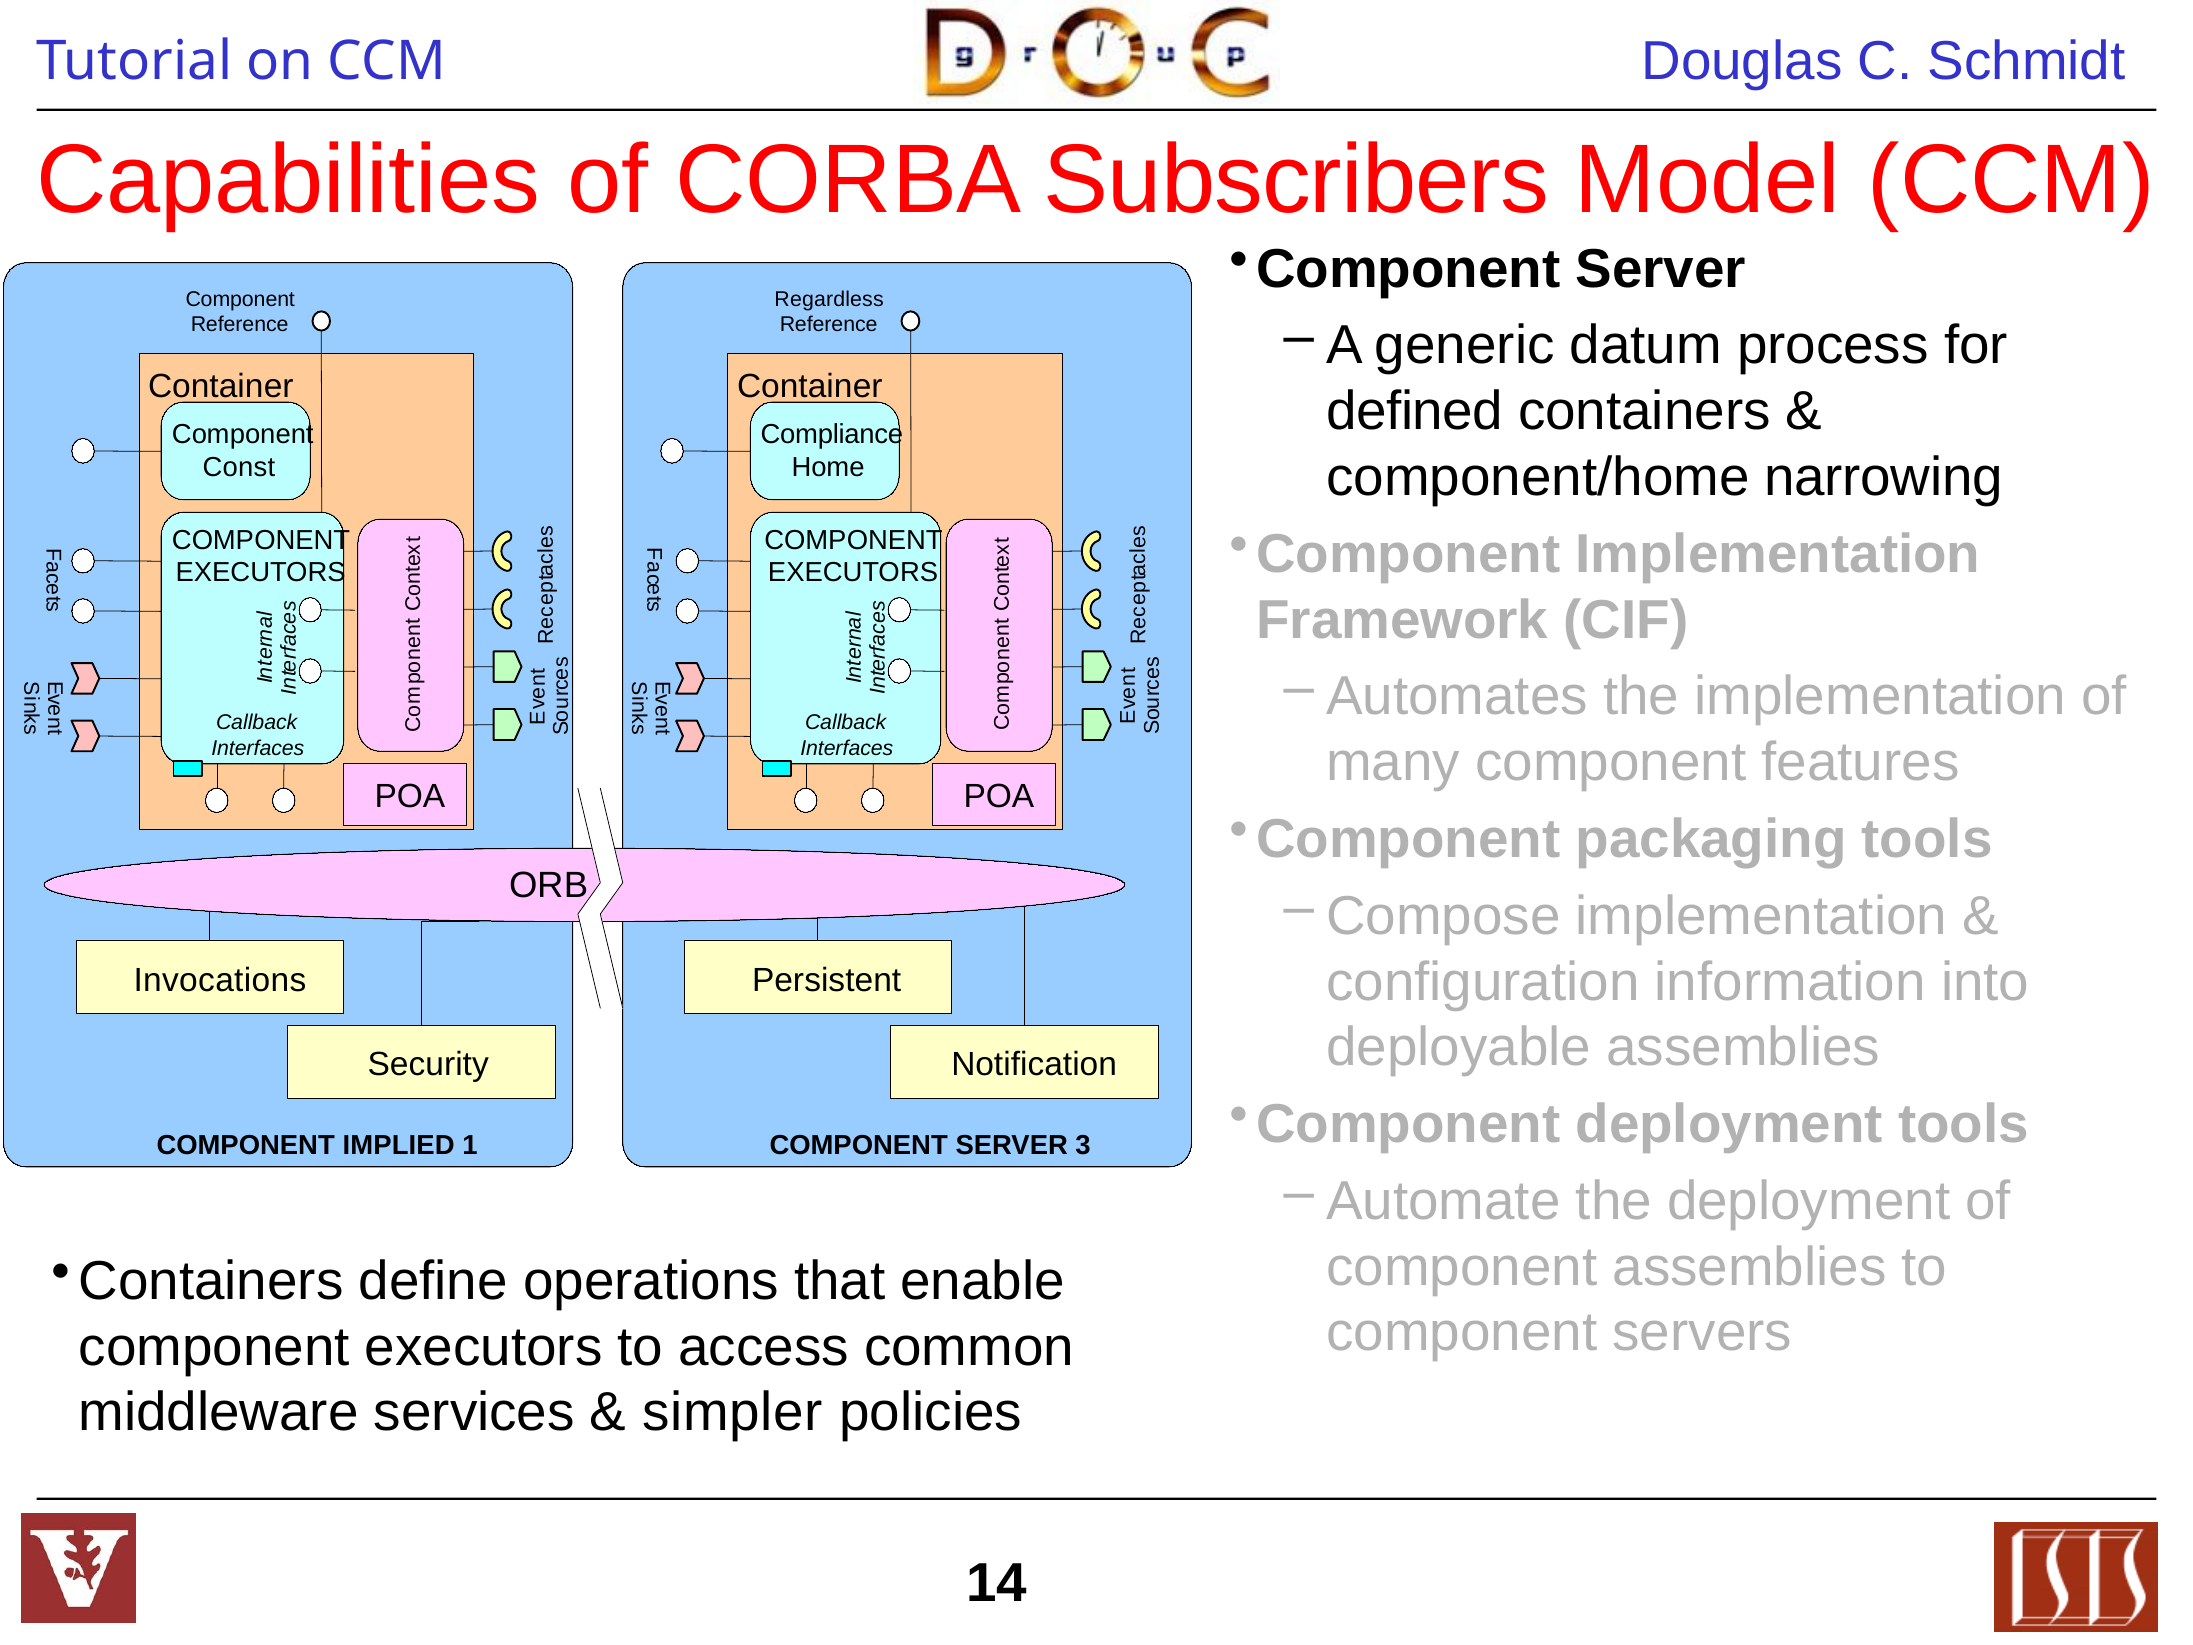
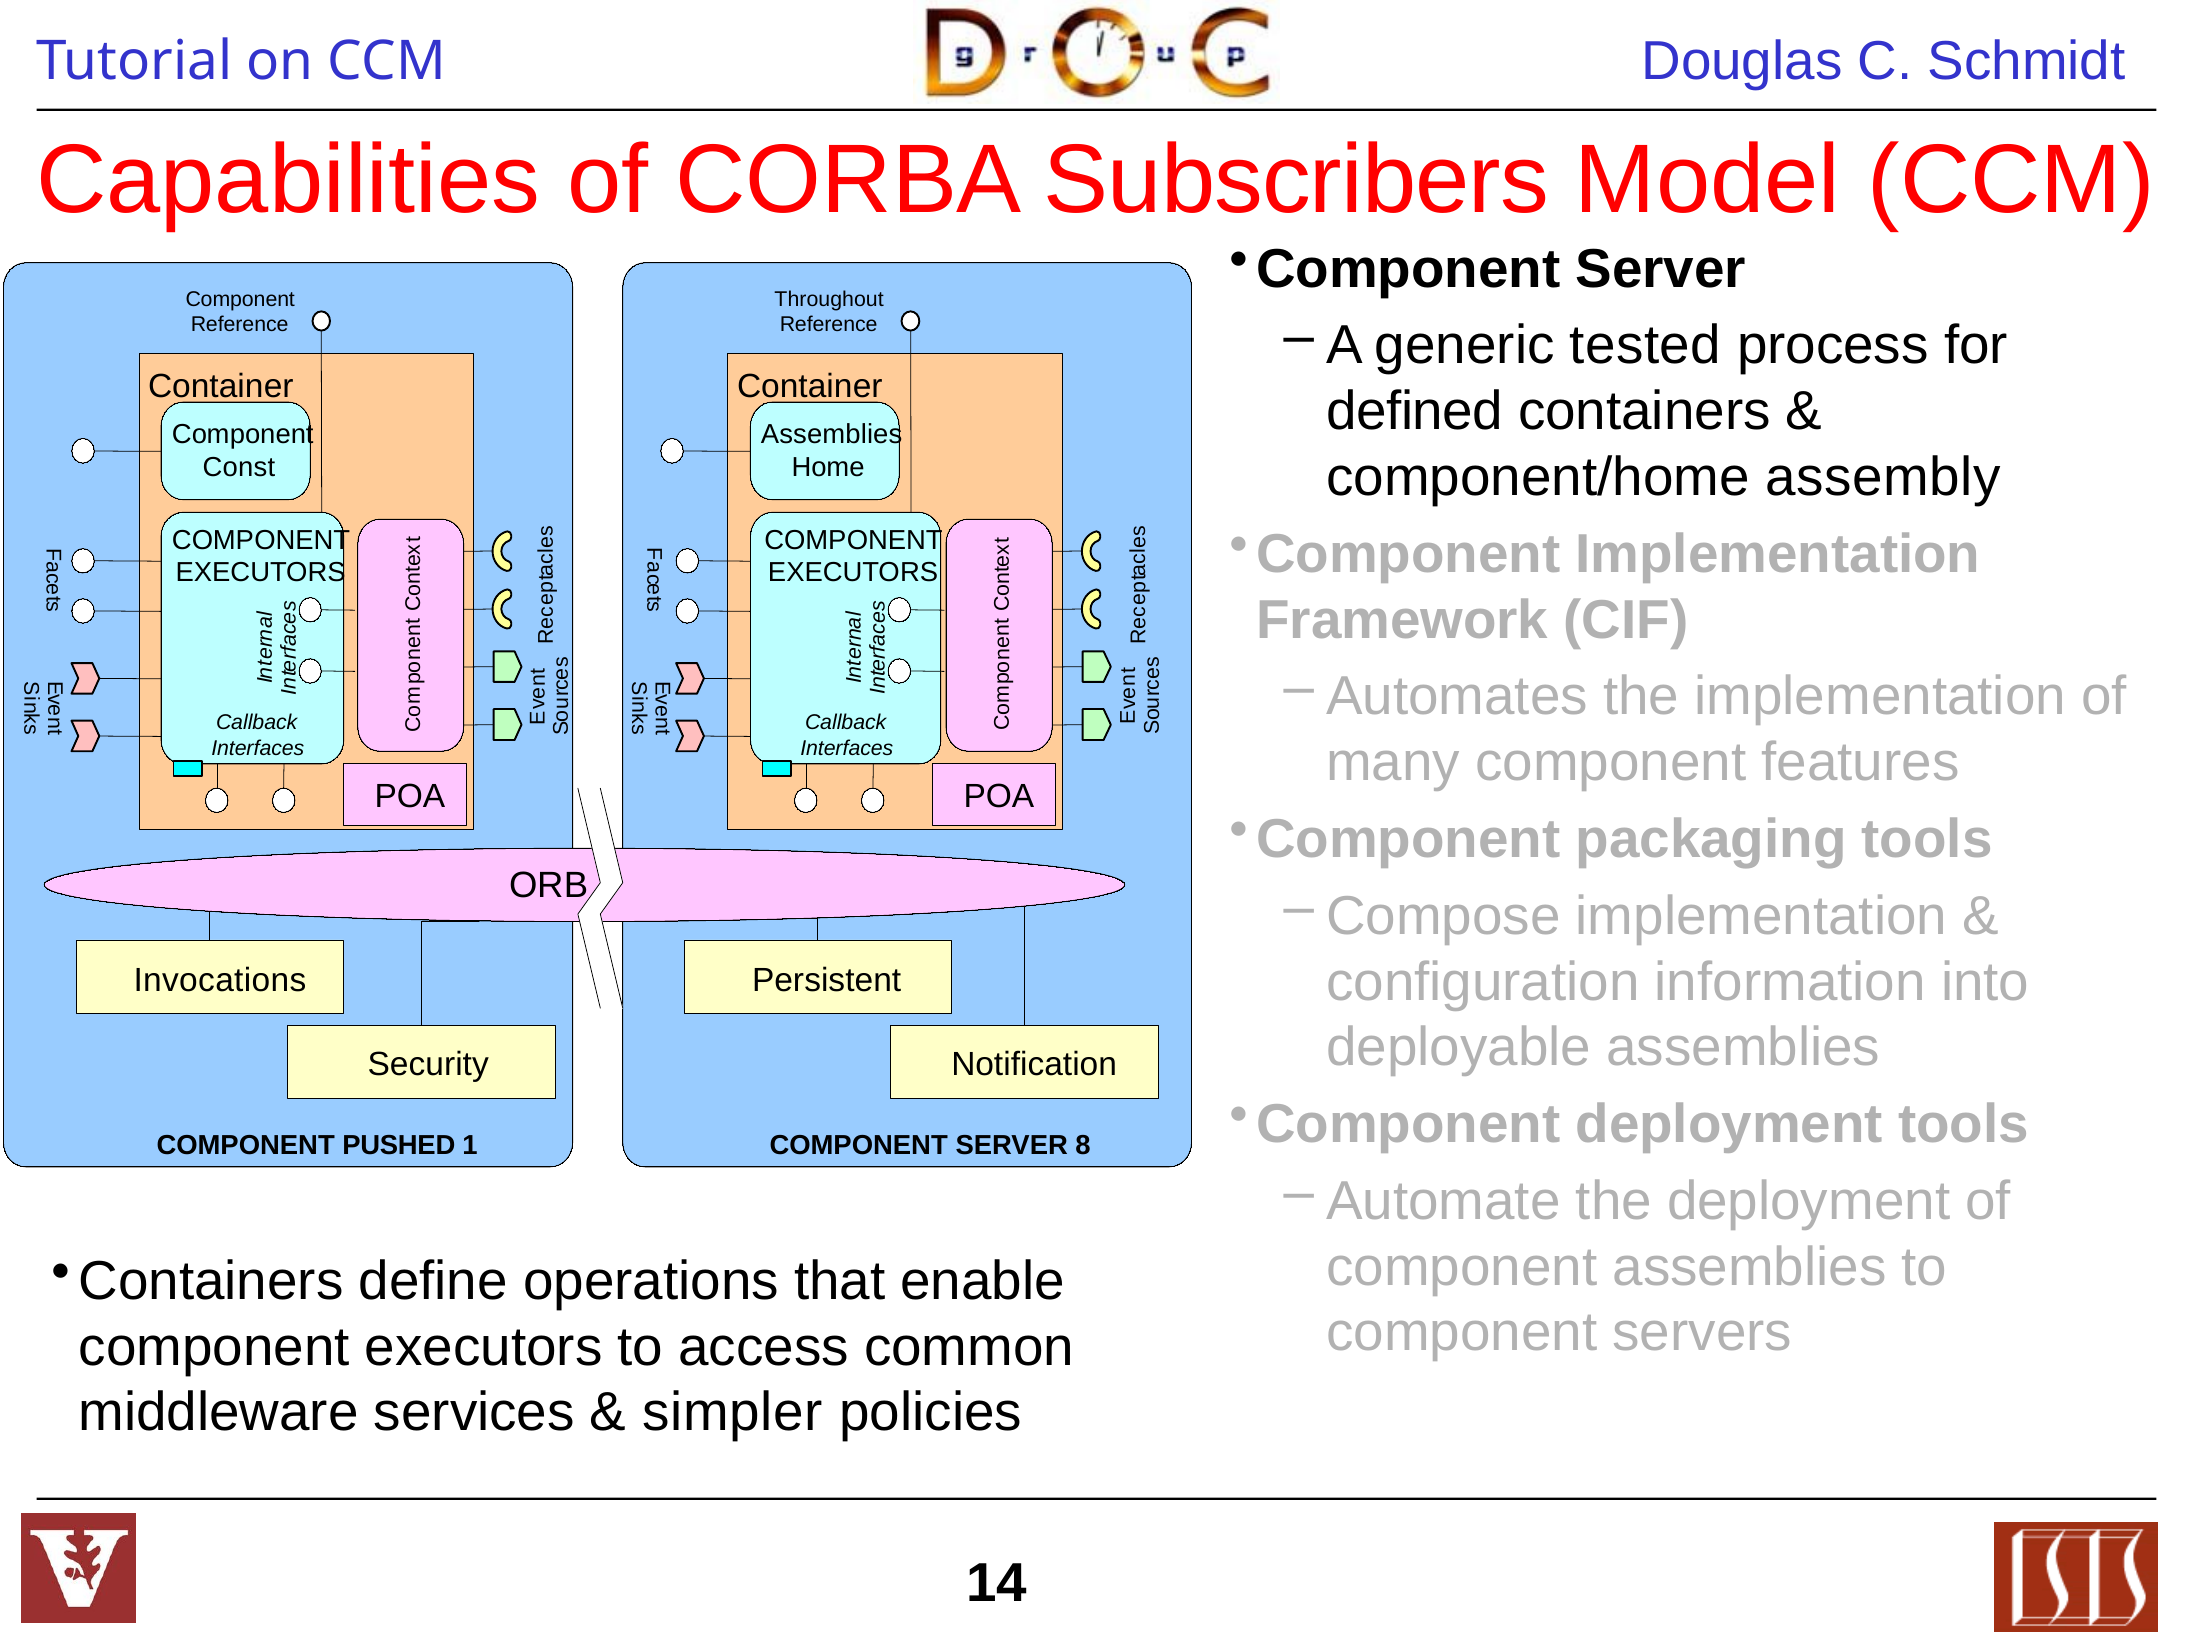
Regardless: Regardless -> Throughout
datum: datum -> tested
Compliance at (832, 435): Compliance -> Assemblies
narrowing: narrowing -> assembly
IMPLIED: IMPLIED -> PUSHED
3: 3 -> 8
